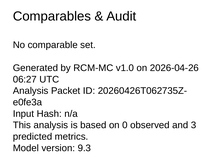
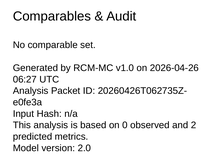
3: 3 -> 2
9.3: 9.3 -> 2.0
